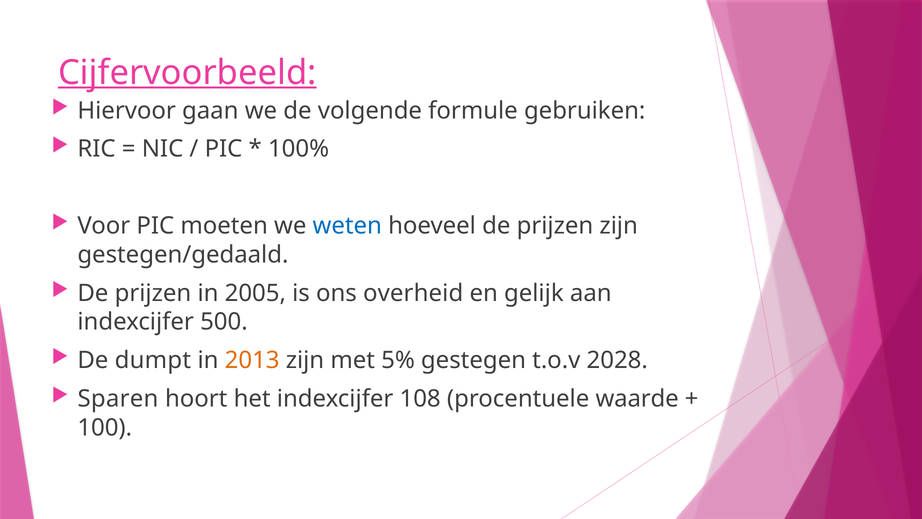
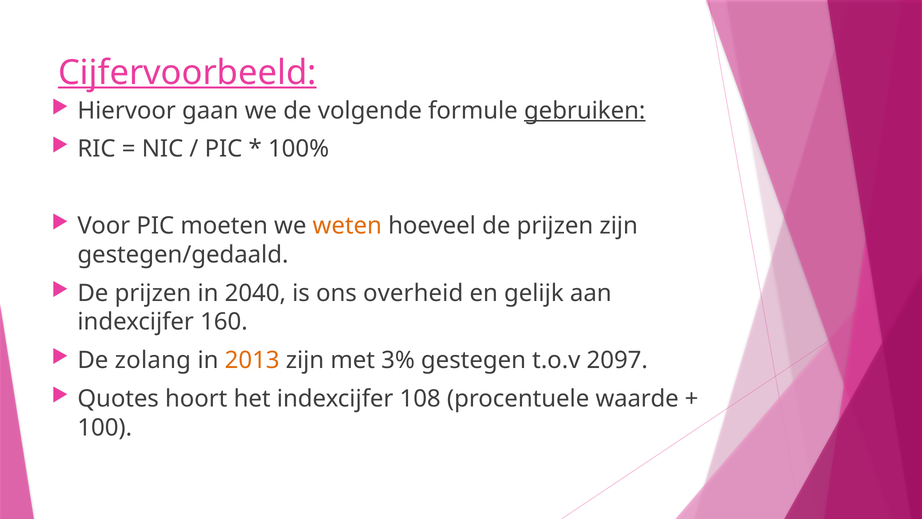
gebruiken underline: none -> present
weten colour: blue -> orange
2005: 2005 -> 2040
500: 500 -> 160
dumpt: dumpt -> zolang
5%: 5% -> 3%
2028: 2028 -> 2097
Sparen: Sparen -> Quotes
